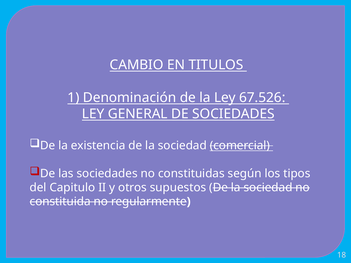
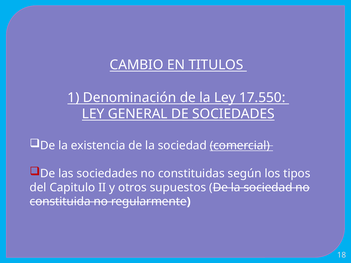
67.526: 67.526 -> 17.550
